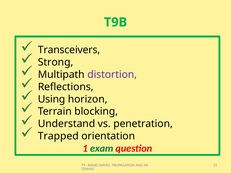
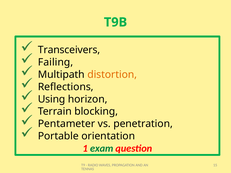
Strong: Strong -> Failing
distortion colour: purple -> orange
Understand: Understand -> Pentameter
Trapped: Trapped -> Portable
